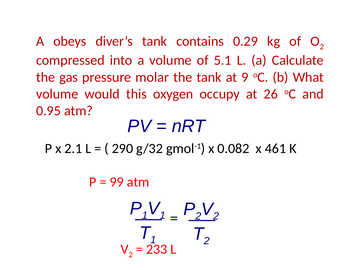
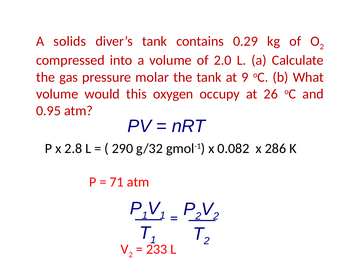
obeys: obeys -> solids
5.1: 5.1 -> 2.0
2.1: 2.1 -> 2.8
461: 461 -> 286
99: 99 -> 71
